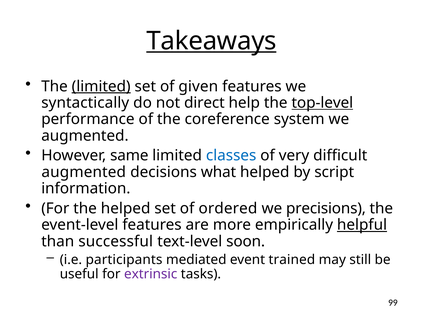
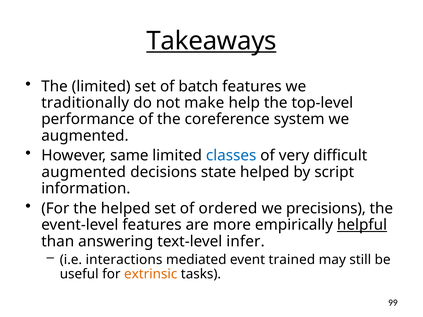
limited at (101, 86) underline: present -> none
given: given -> batch
syntactically: syntactically -> traditionally
direct: direct -> make
top-level underline: present -> none
what: what -> state
successful: successful -> answering
soon: soon -> infer
participants: participants -> interactions
extrinsic colour: purple -> orange
